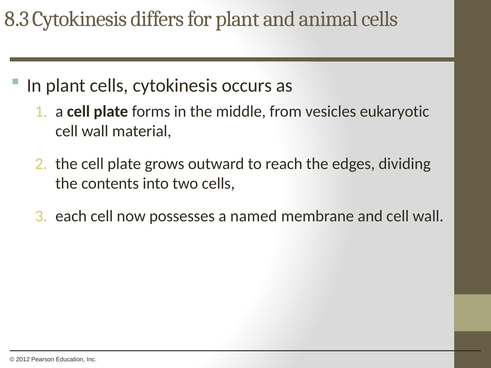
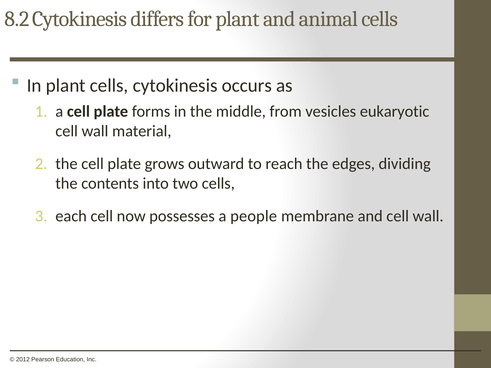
8.3: 8.3 -> 8.2
named: named -> people
